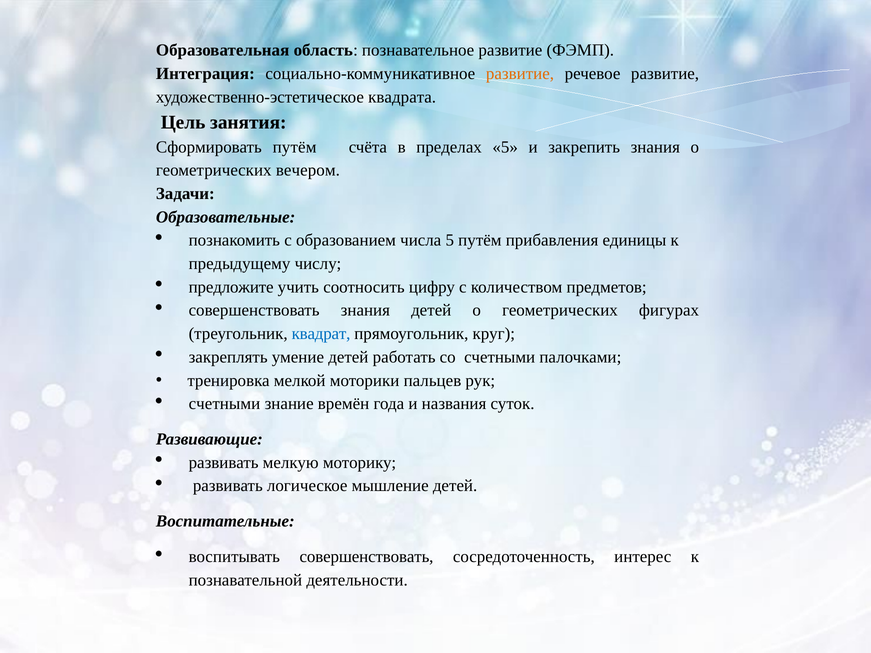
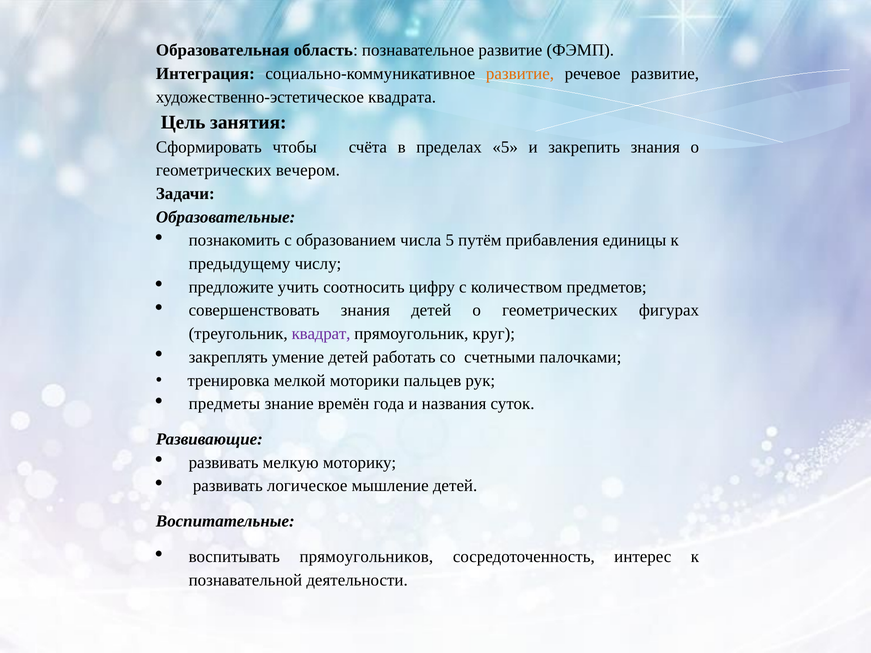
Сформировать путём: путём -> чтобы
квадрат colour: blue -> purple
счетными at (224, 404): счетными -> предметы
воспитывать совершенствовать: совершенствовать -> прямоугольников
